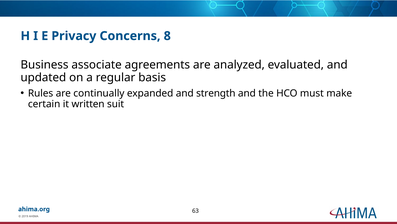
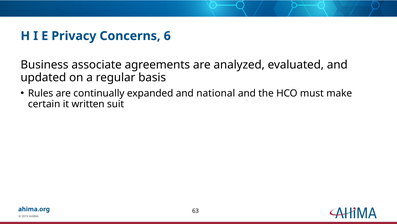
8: 8 -> 6
strength: strength -> national
